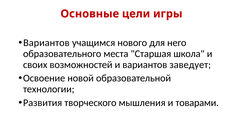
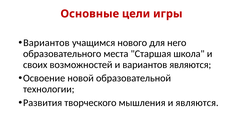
вариантов заведует: заведует -> являются
и товарами: товарами -> являются
